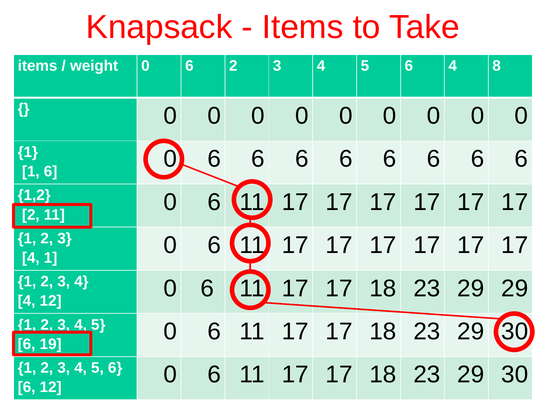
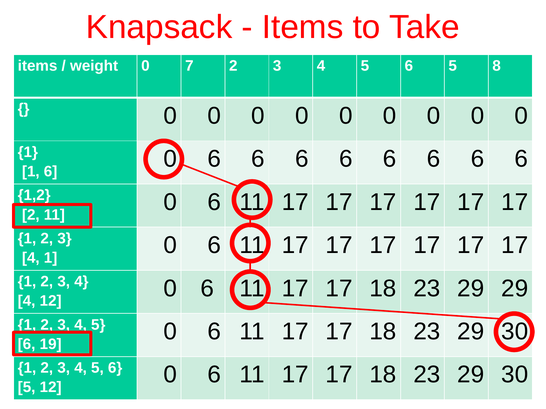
weight 0 6: 6 -> 7
4 at (453, 66): 4 -> 5
6 at (27, 388): 6 -> 5
